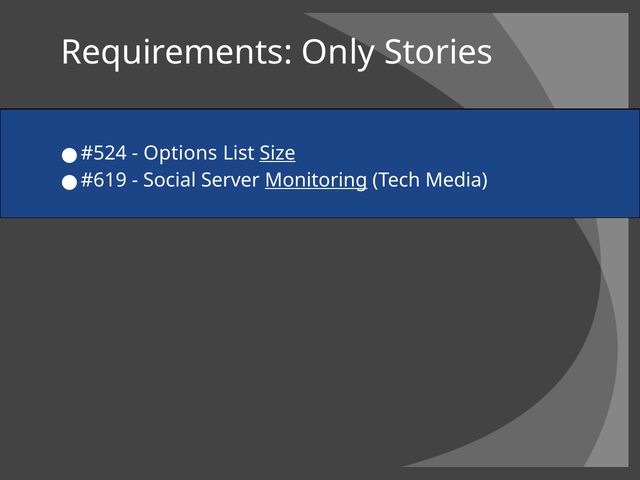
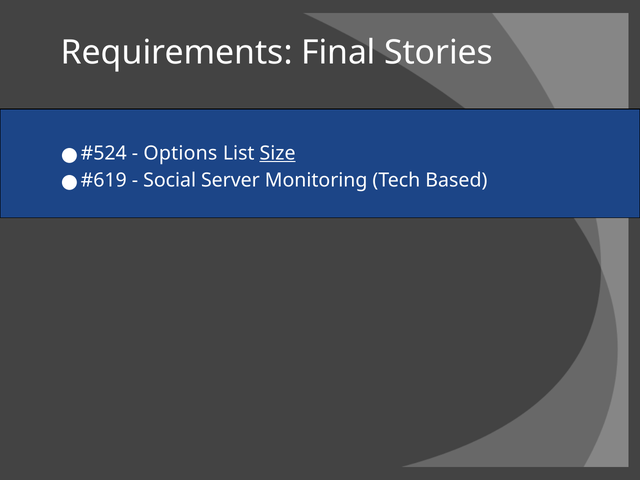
Only: Only -> Final
Monitoring underline: present -> none
Media: Media -> Based
